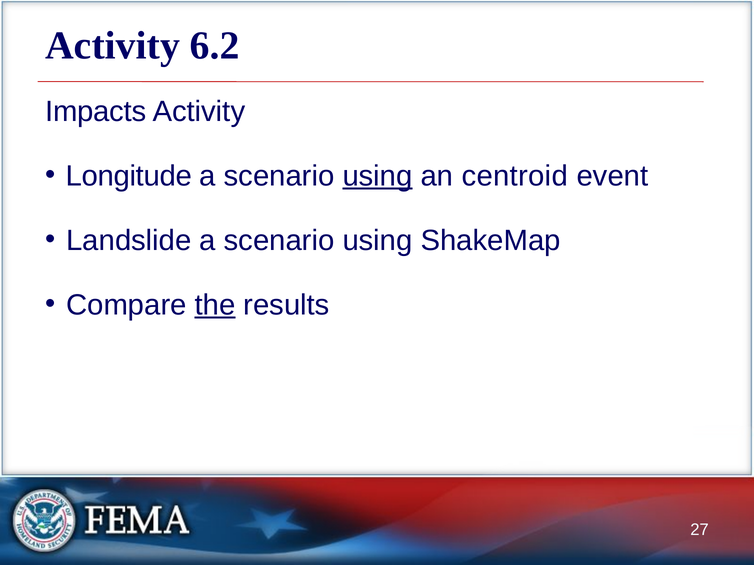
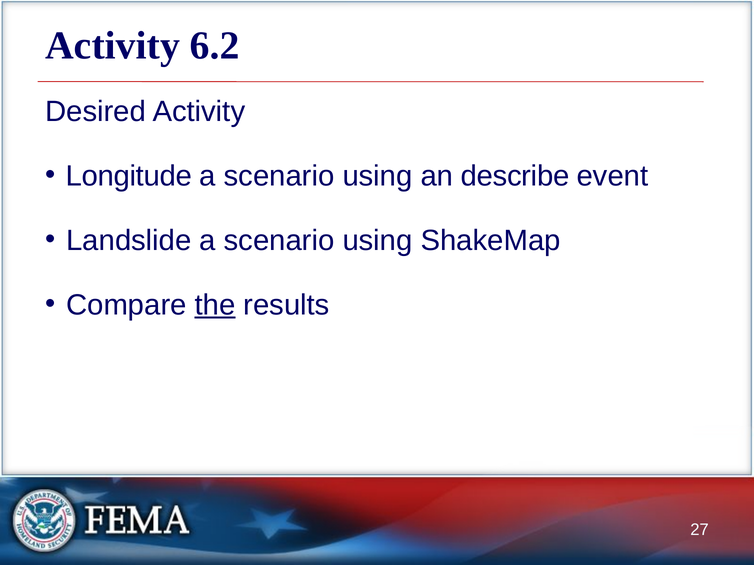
Impacts: Impacts -> Desired
using at (378, 176) underline: present -> none
centroid: centroid -> describe
